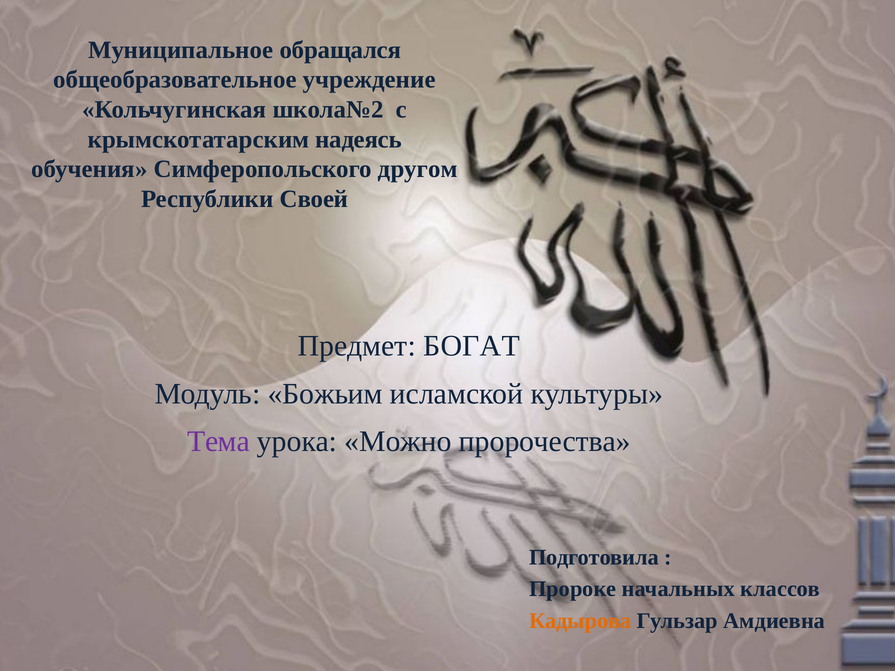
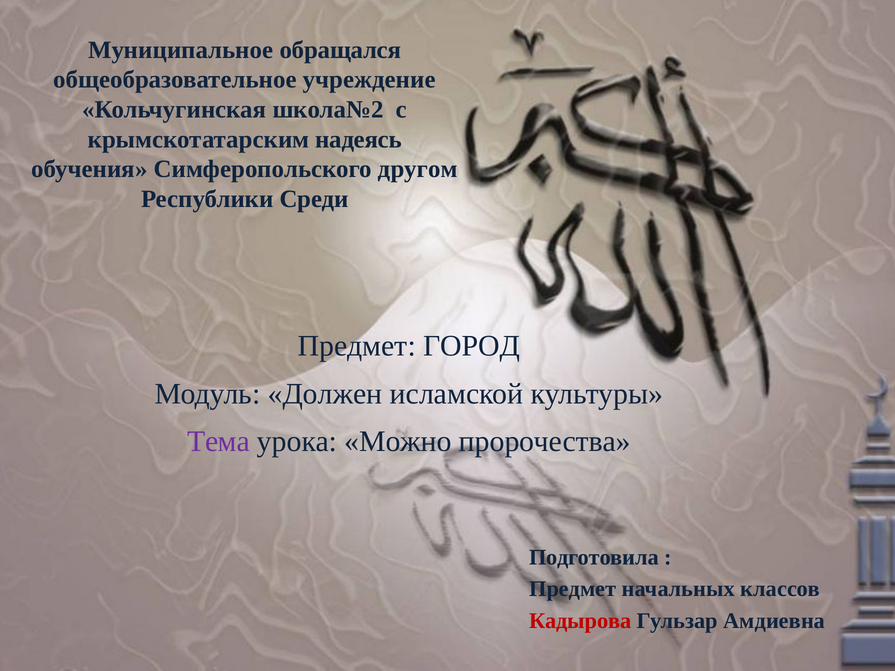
Своей: Своей -> Среди
БОГАТ: БОГАТ -> ГОРОД
Божьим: Божьим -> Должен
Пророке at (573, 589): Пророке -> Предмет
Кадырова colour: orange -> red
